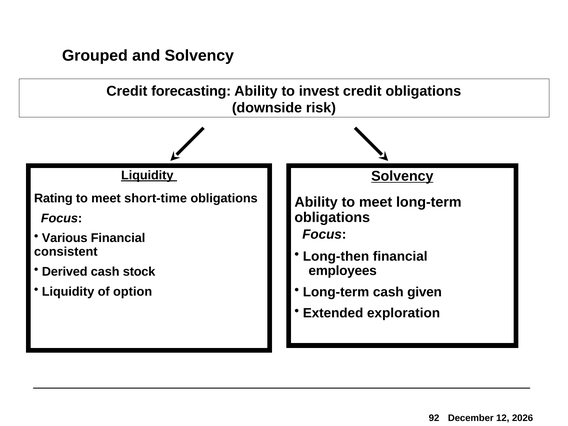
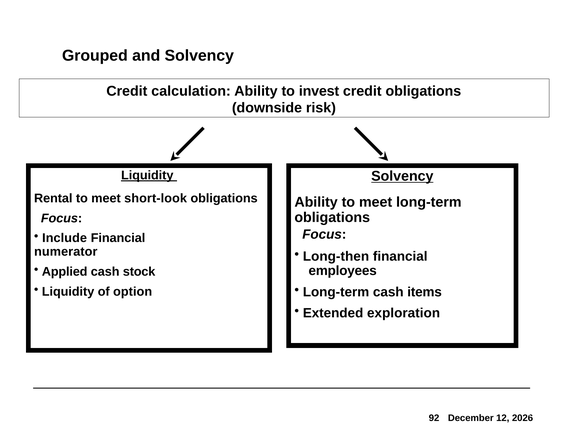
forecasting: forecasting -> calculation
Rating: Rating -> Rental
short-time: short-time -> short-look
Various: Various -> Include
consistent: consistent -> numerator
Derived: Derived -> Applied
given: given -> items
